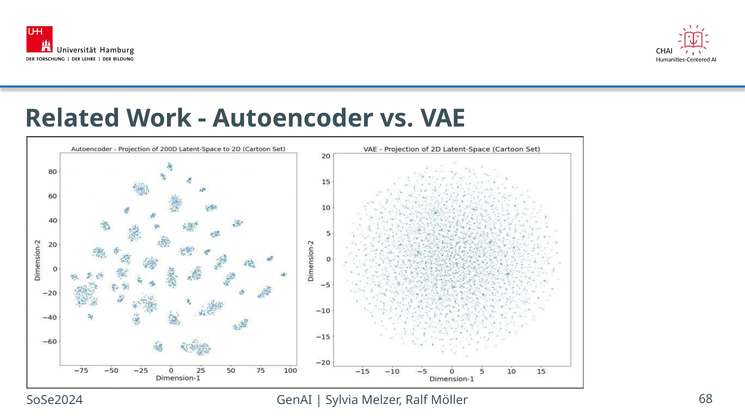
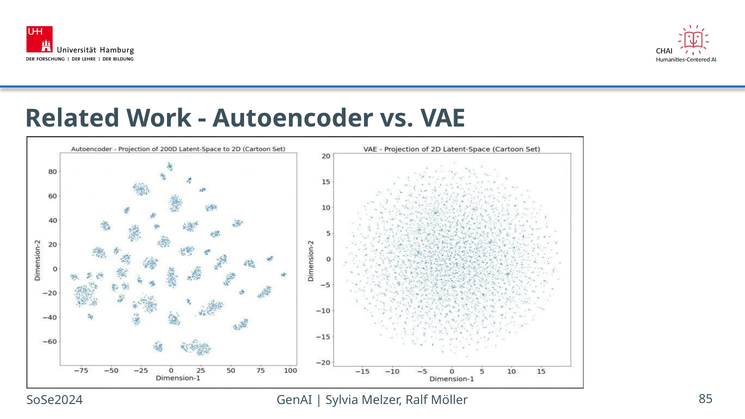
68: 68 -> 85
